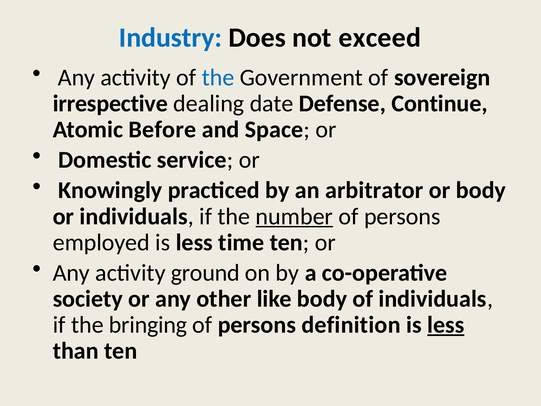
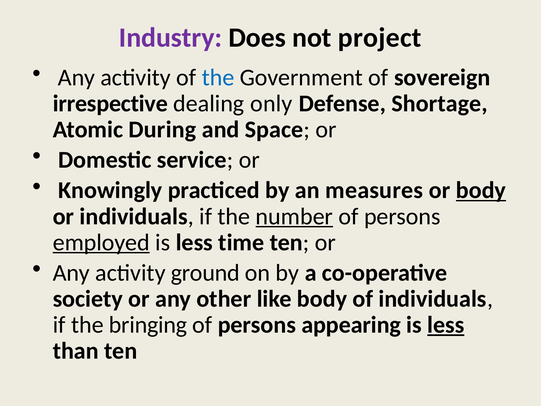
Industry colour: blue -> purple
exceed: exceed -> project
date: date -> only
Continue: Continue -> Shortage
Before: Before -> During
arbitrator: arbitrator -> measures
body at (481, 190) underline: none -> present
employed underline: none -> present
definition: definition -> appearing
